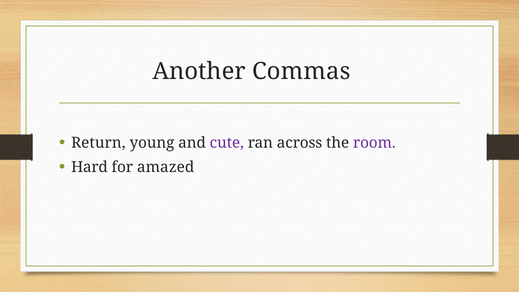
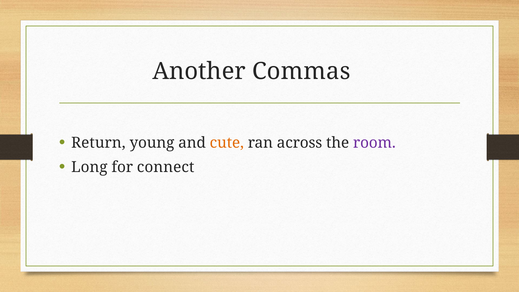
cute colour: purple -> orange
Hard: Hard -> Long
amazed: amazed -> connect
